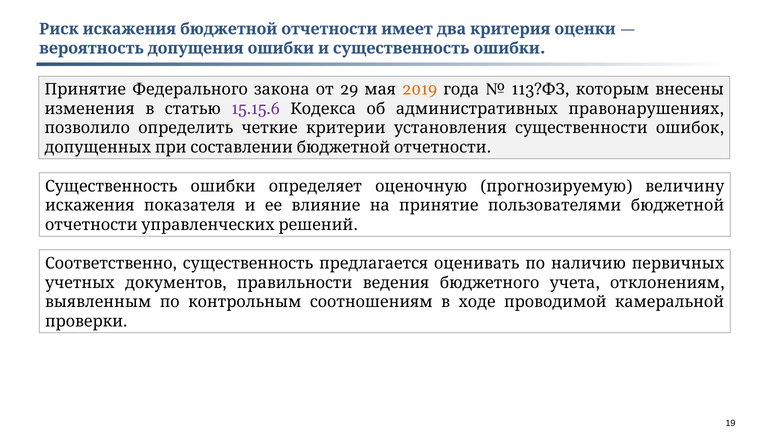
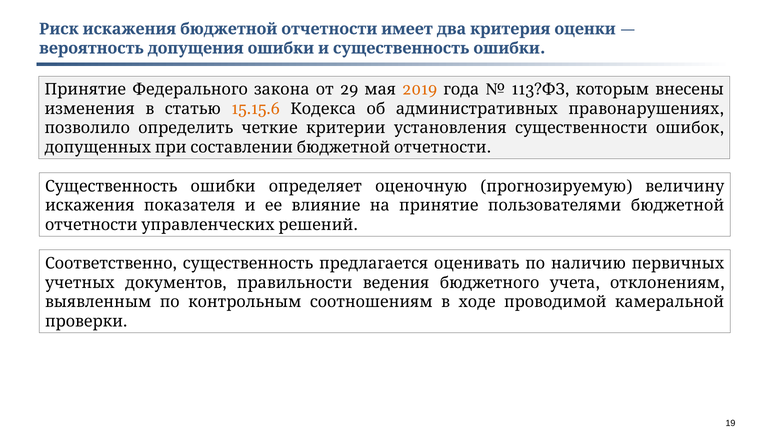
15.15.6 colour: purple -> orange
